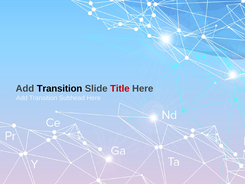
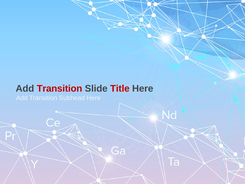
Transition at (59, 88) colour: black -> red
